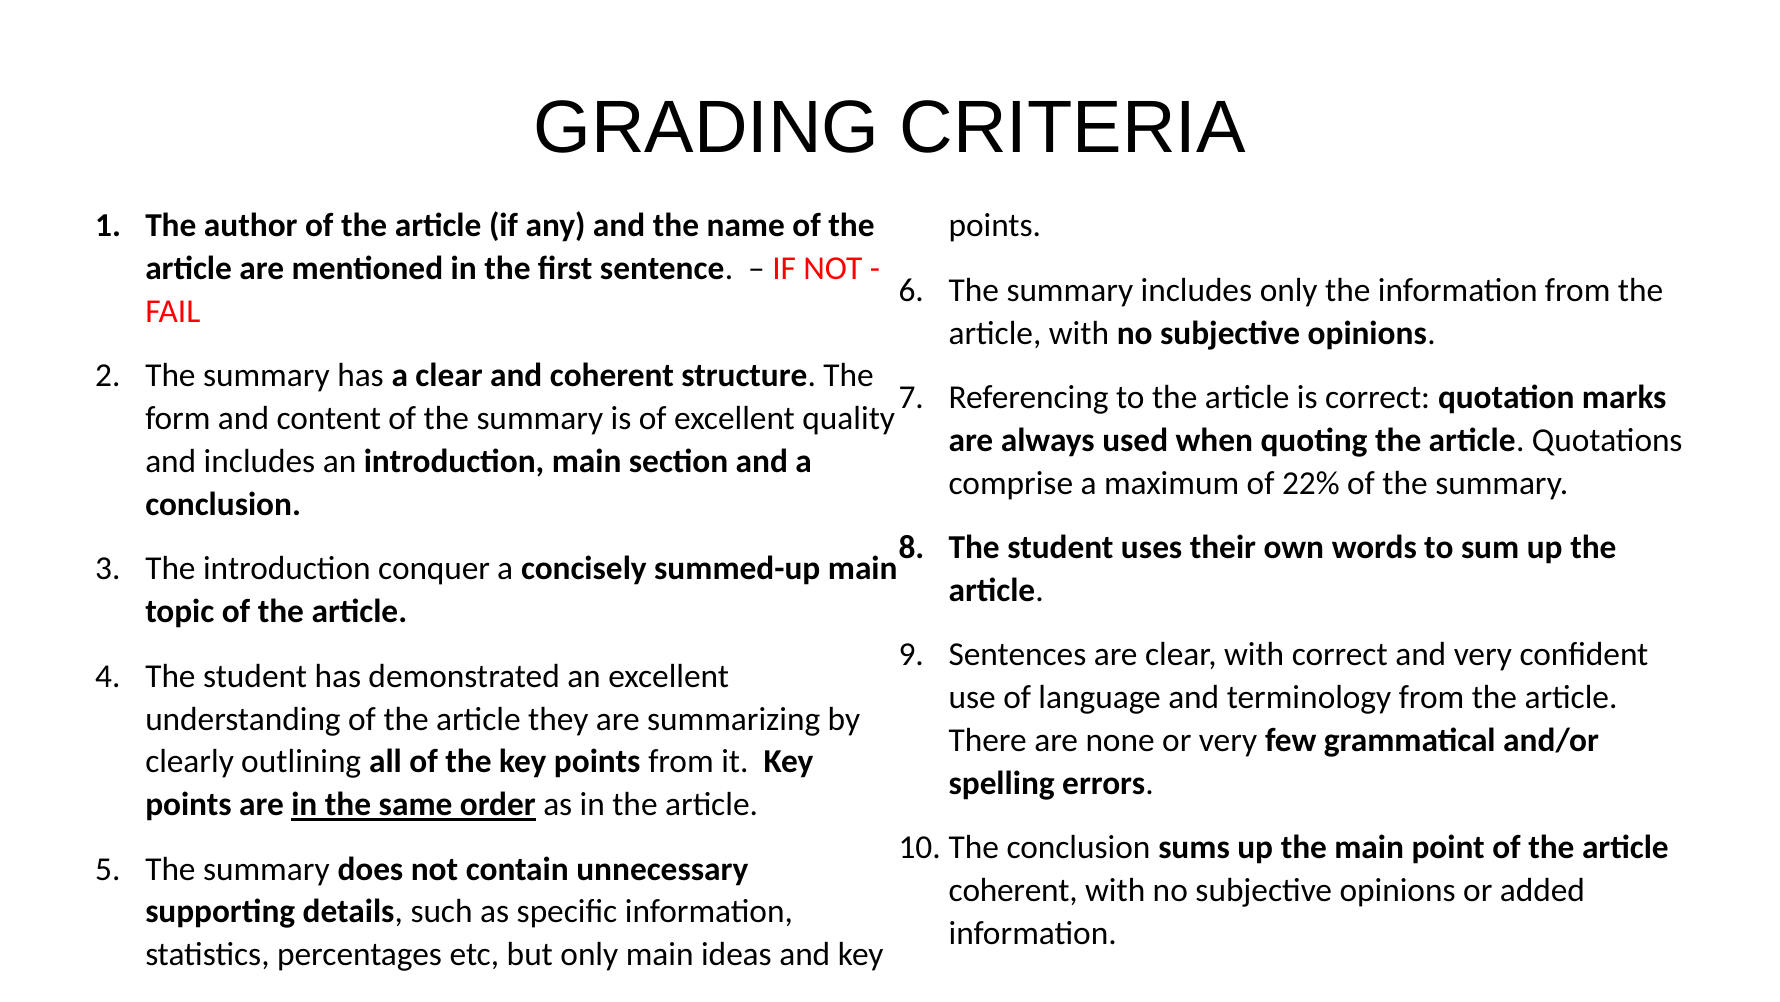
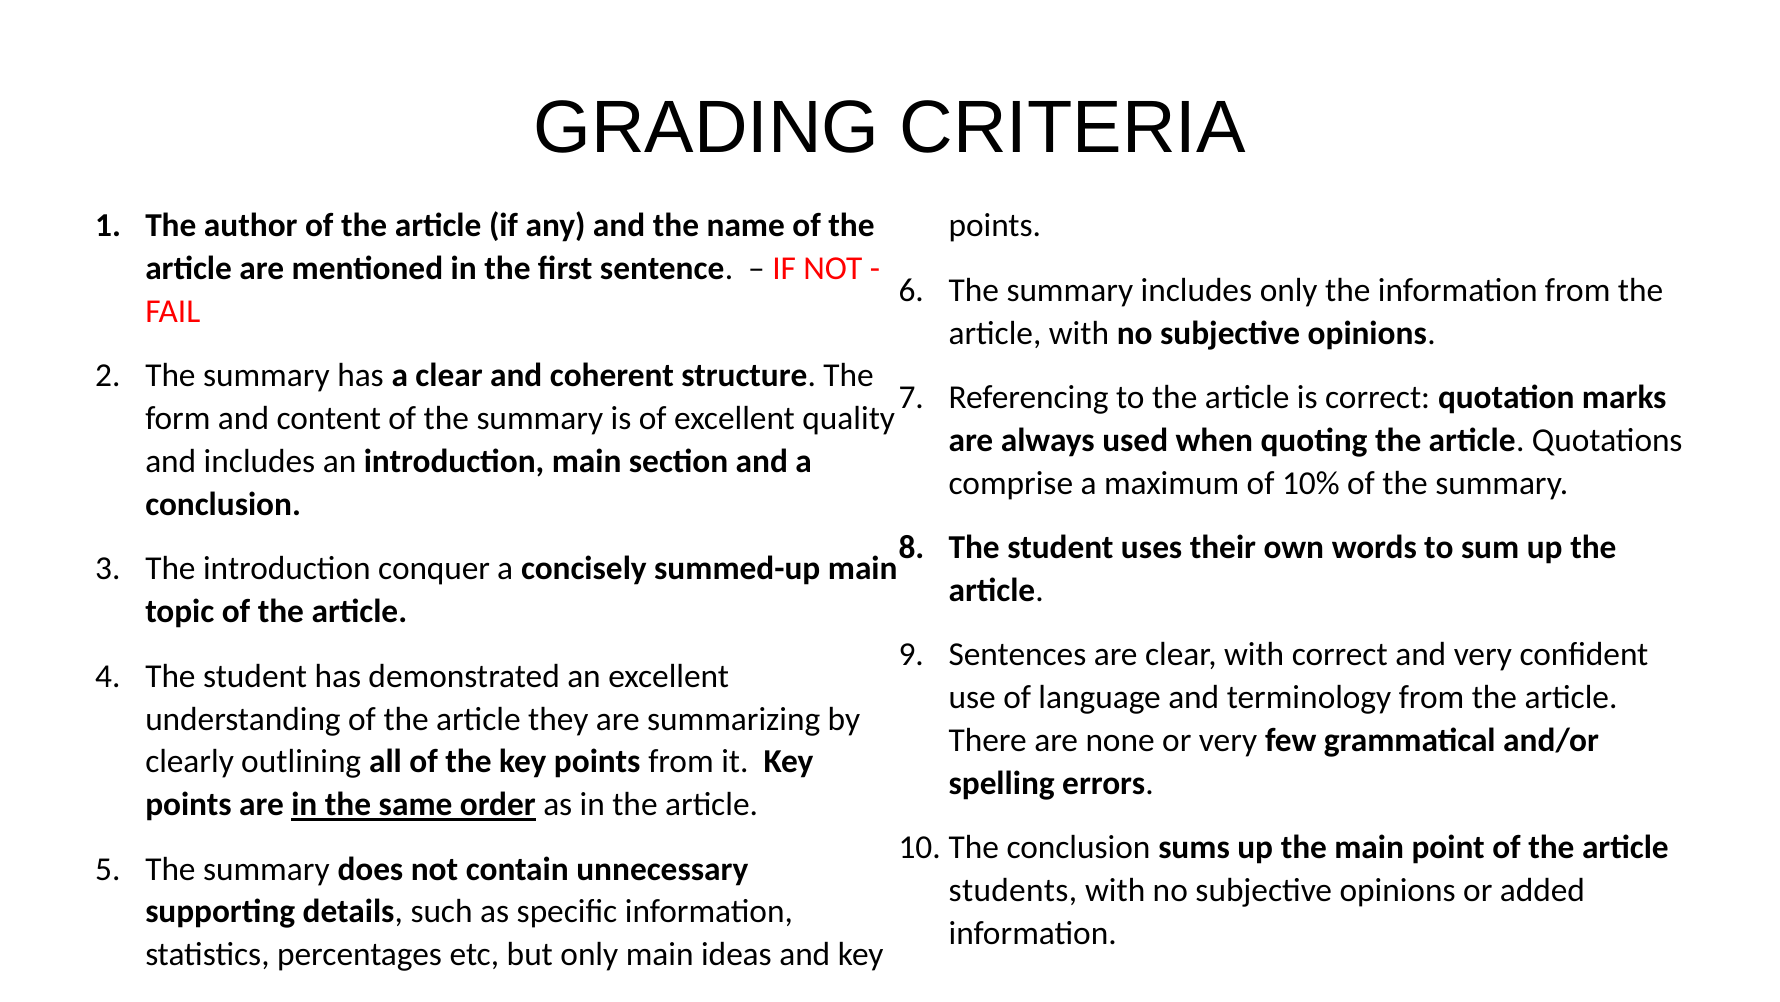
22%: 22% -> 10%
coherent at (1013, 890): coherent -> students
